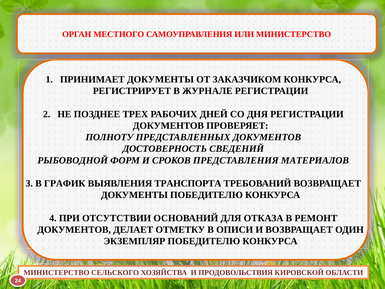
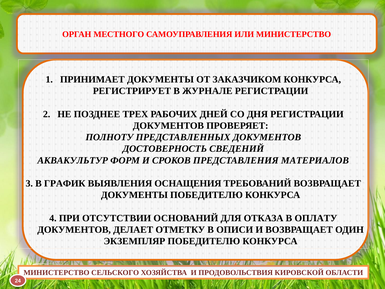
РЫБОВОДНОЙ: РЫБОВОДНОЙ -> АКВАКУЛЬТУР
ТРАНСПОРТА: ТРАНСПОРТА -> ОСНАЩЕНИЯ
РЕМОНТ: РЕМОНТ -> ОПЛАТУ
